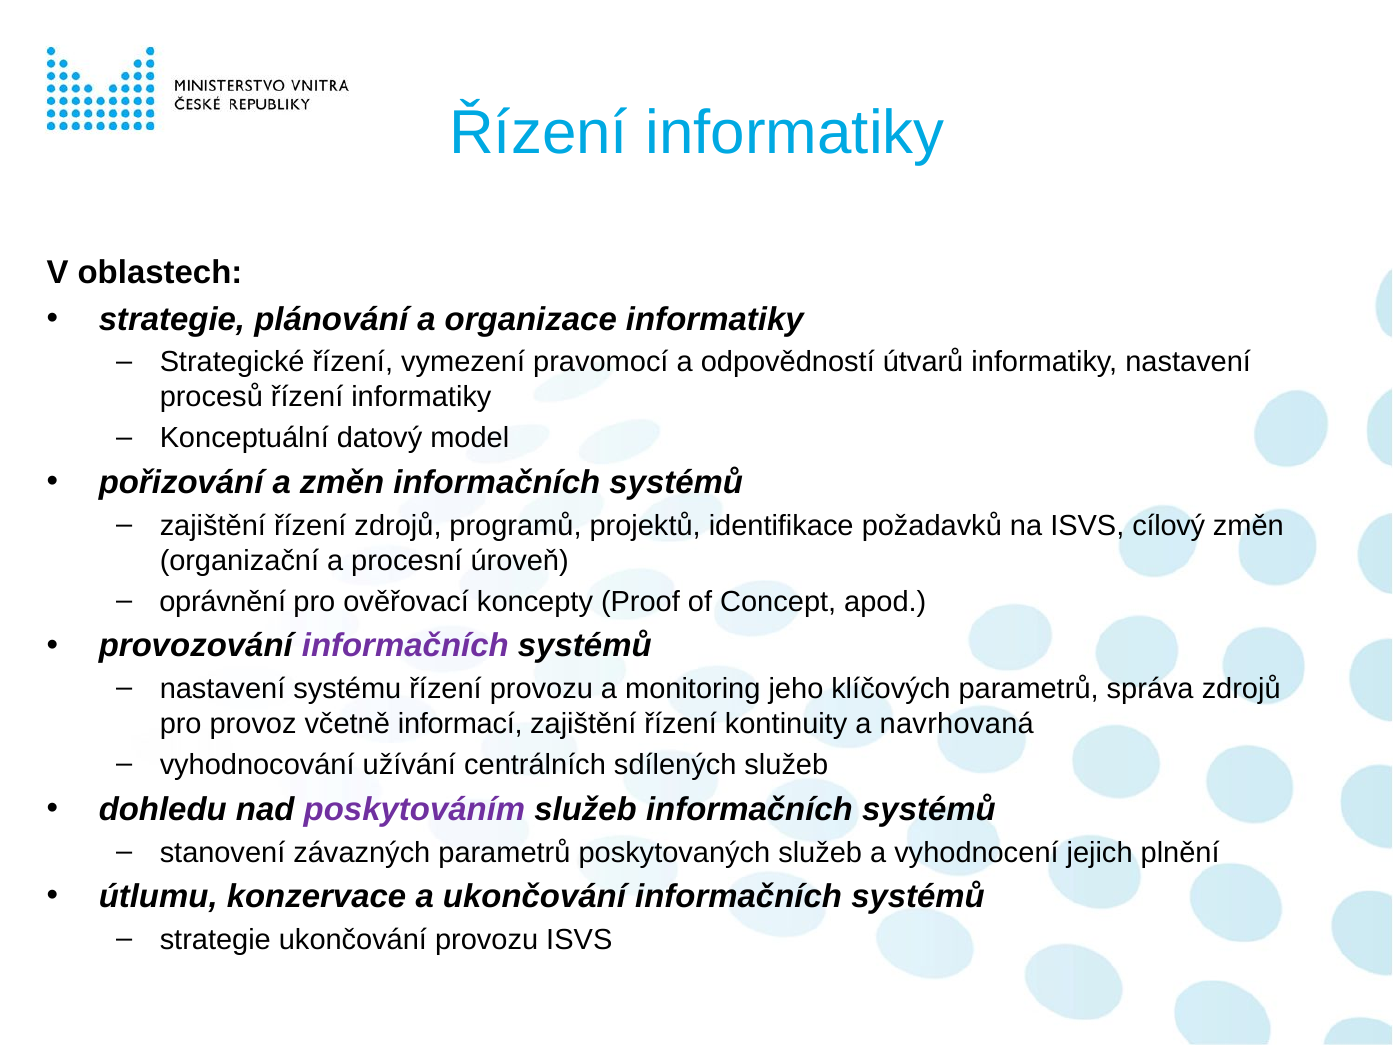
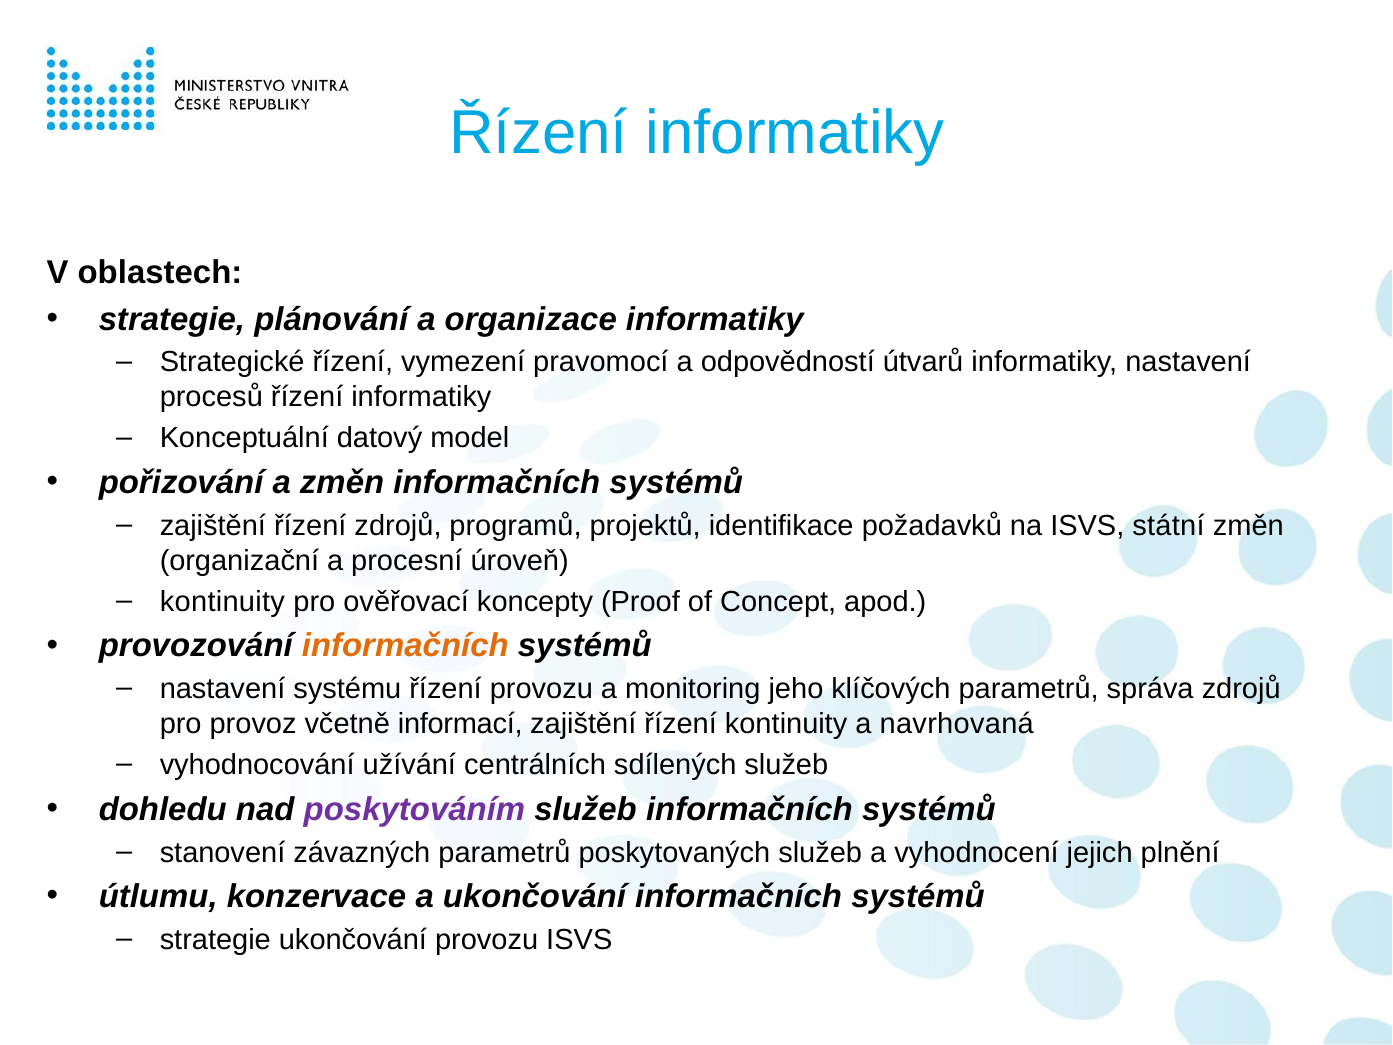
cílový: cílový -> státní
oprávnění at (223, 601): oprávnění -> kontinuity
informačních at (405, 646) colour: purple -> orange
